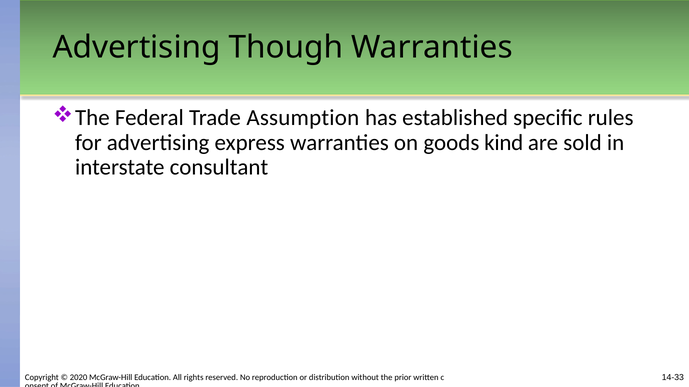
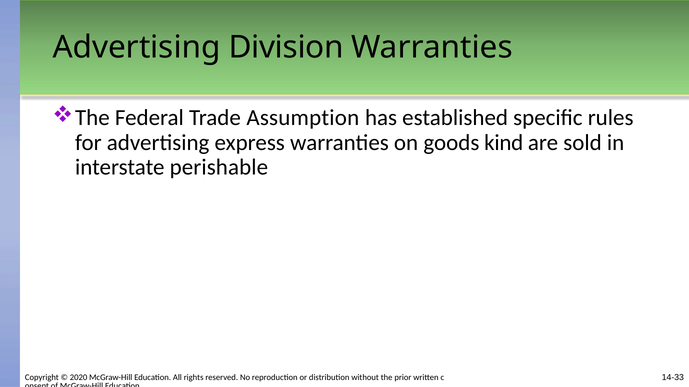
Though: Though -> Division
consultant: consultant -> perishable
